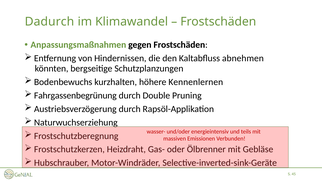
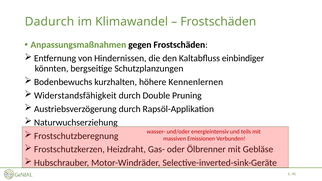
abnehmen: abnehmen -> einbindiger
Fahrgassenbegrünung: Fahrgassenbegrünung -> Widerstandsfähigkeit
